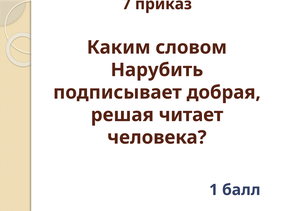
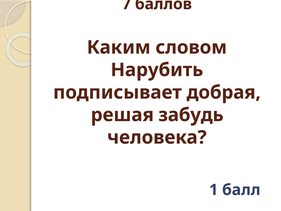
приказ: приказ -> баллов
читает: читает -> забудь
